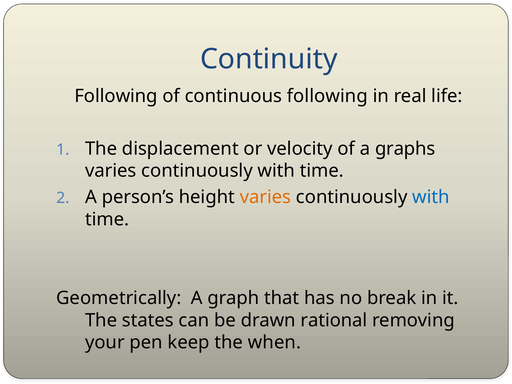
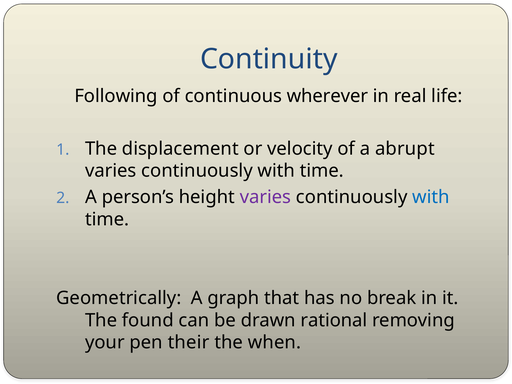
continuous following: following -> wherever
graphs: graphs -> abrupt
varies at (265, 197) colour: orange -> purple
states: states -> found
keep: keep -> their
